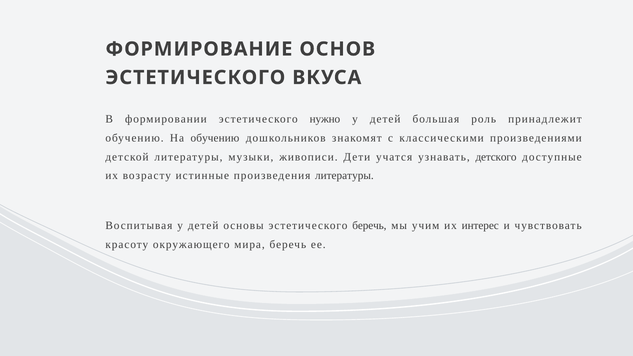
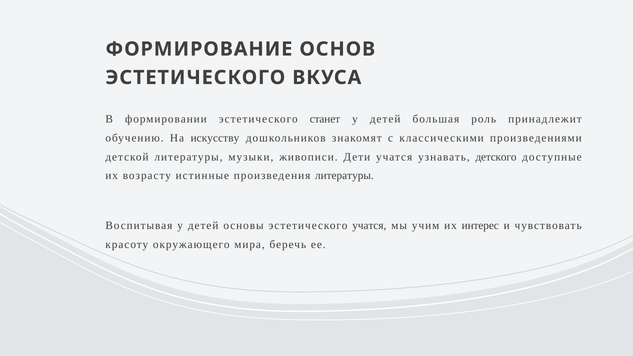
нужно: нужно -> станет
На обучению: обучению -> искусству
эстетического беречь: беречь -> учатся
